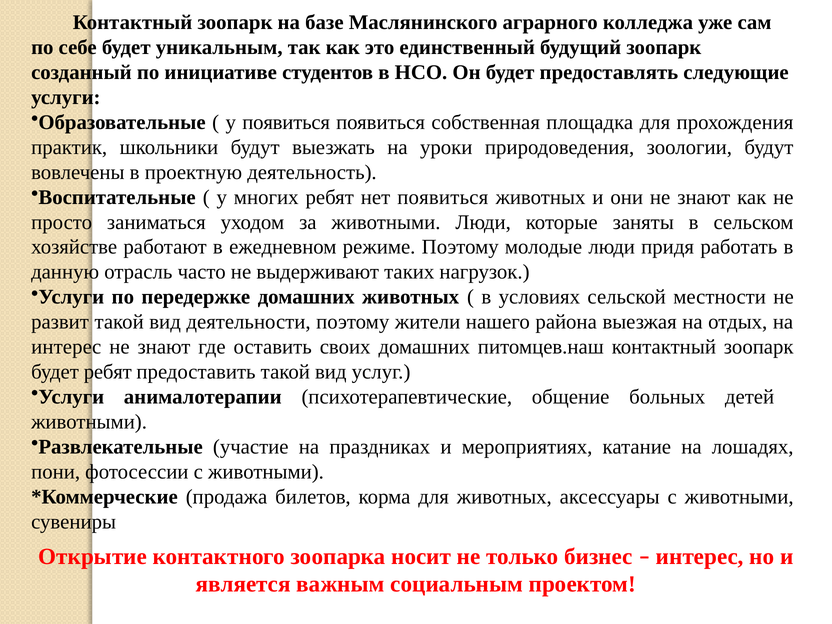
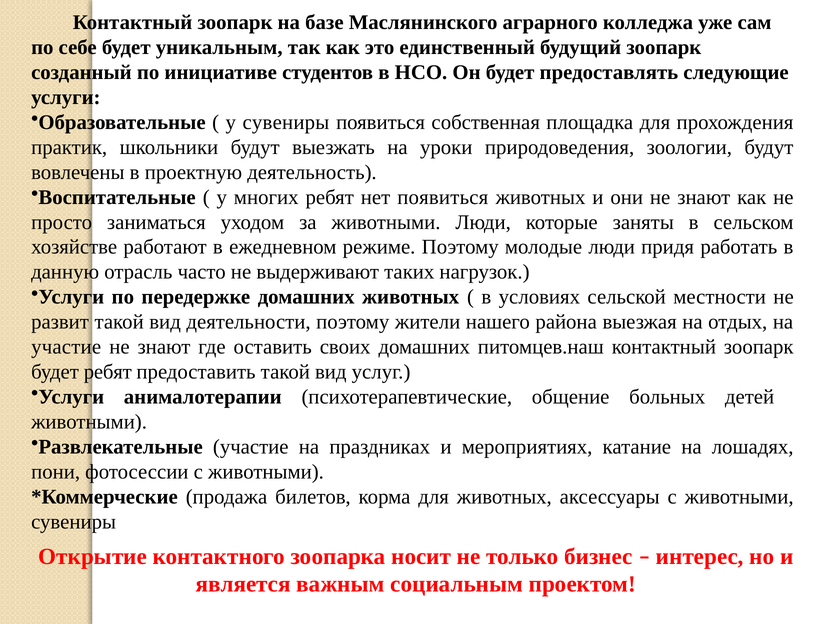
у появиться: появиться -> сувениры
интерес at (66, 347): интерес -> участие
